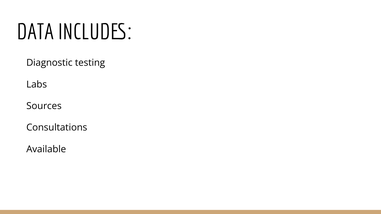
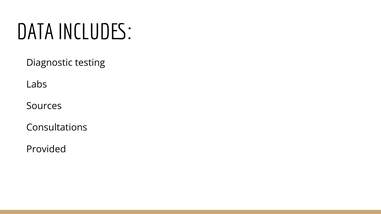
Available: Available -> Provided
